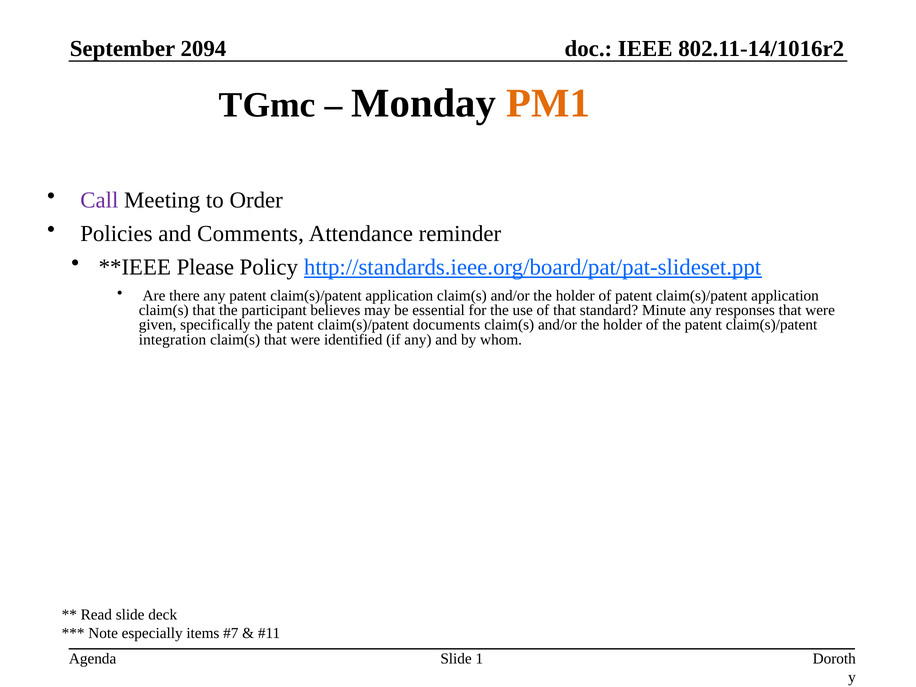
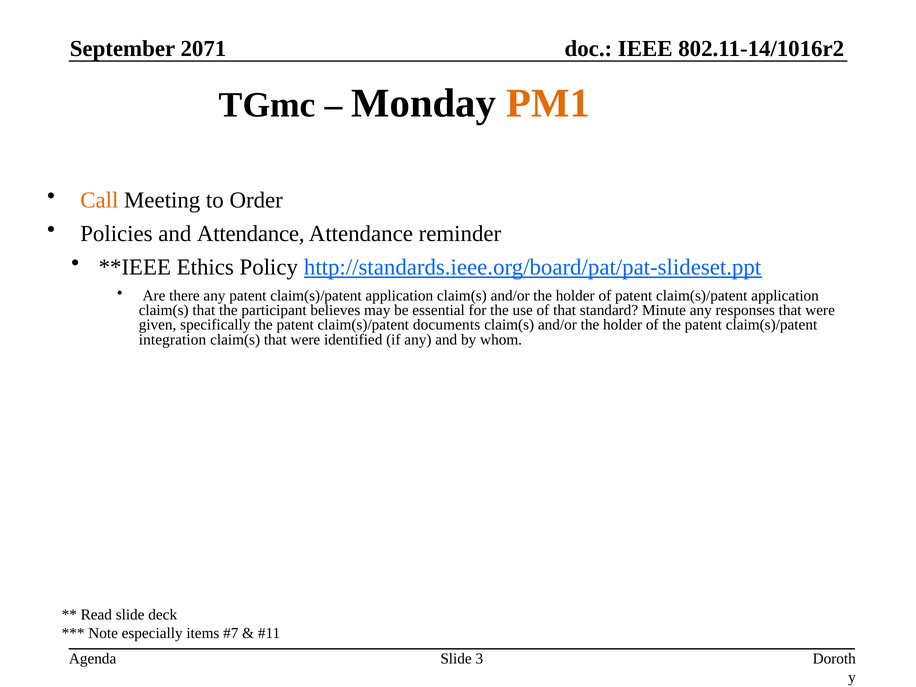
2094: 2094 -> 2071
Call colour: purple -> orange
and Comments: Comments -> Attendance
Please: Please -> Ethics
1: 1 -> 3
